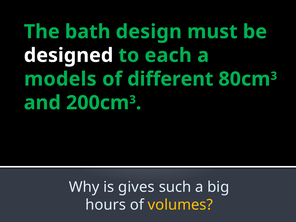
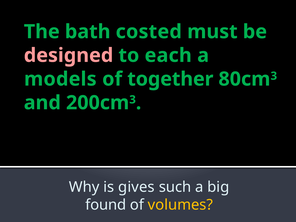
design: design -> costed
designed colour: white -> pink
different: different -> together
hours: hours -> found
